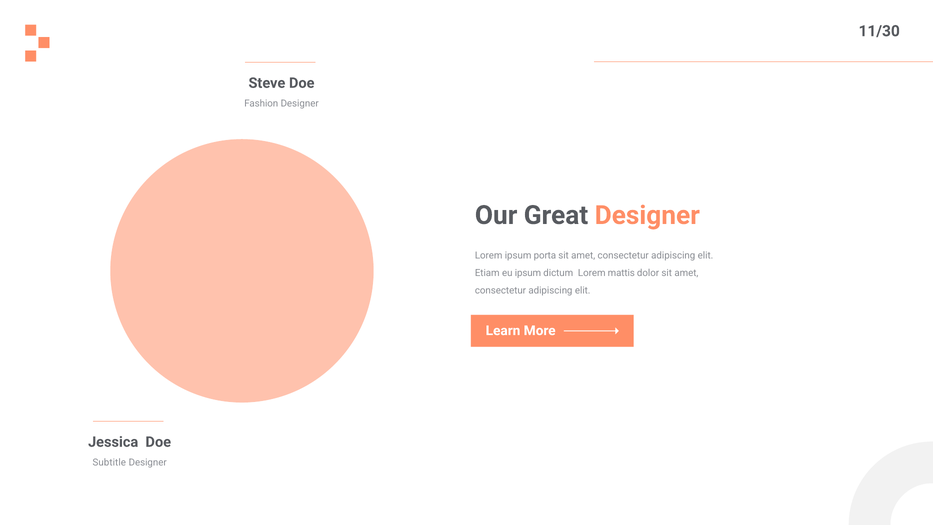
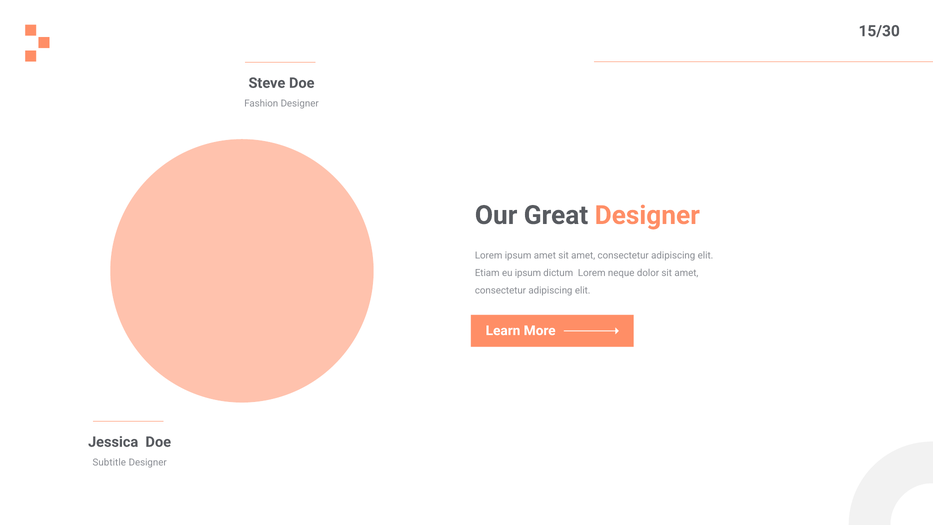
11/30: 11/30 -> 15/30
ipsum porta: porta -> amet
mattis: mattis -> neque
